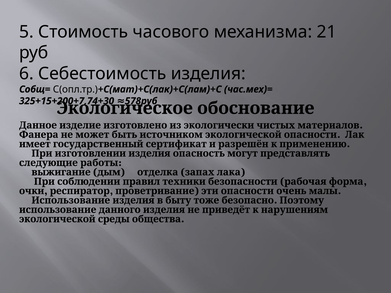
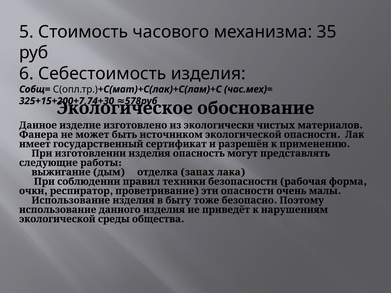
21: 21 -> 35
